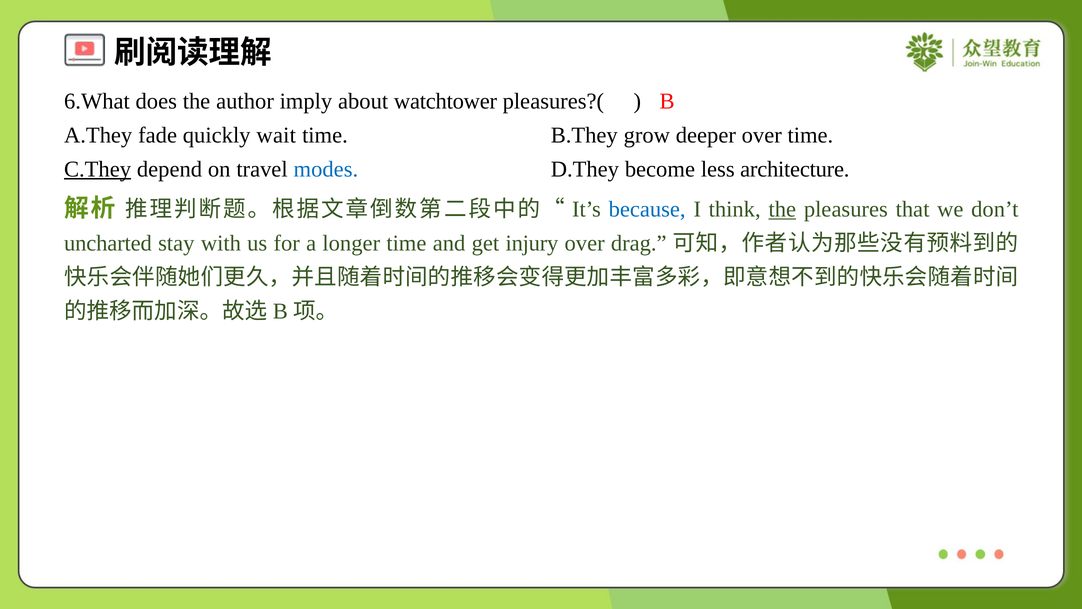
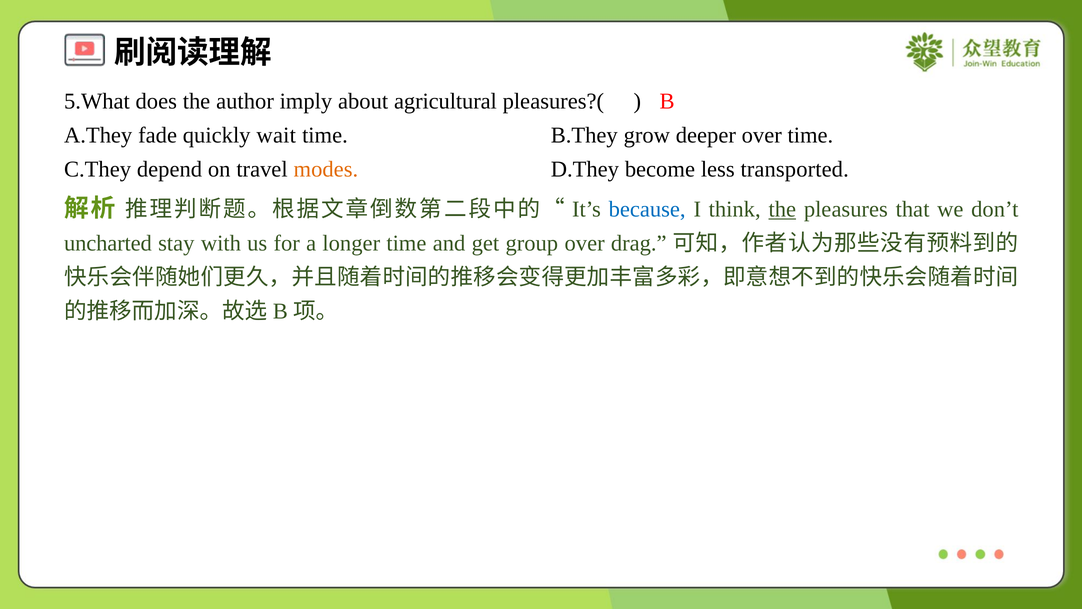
6.What: 6.What -> 5.What
watchtower: watchtower -> agricultural
C.They underline: present -> none
modes colour: blue -> orange
architecture: architecture -> transported
injury: injury -> group
